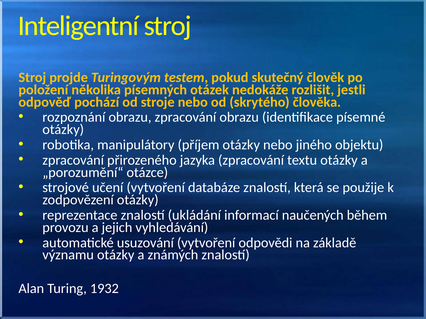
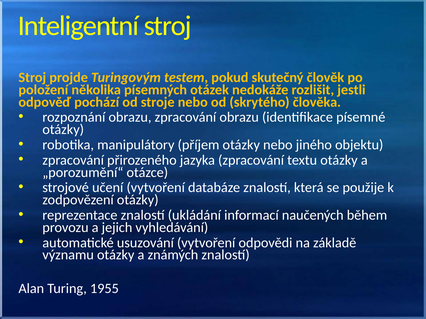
1932: 1932 -> 1955
